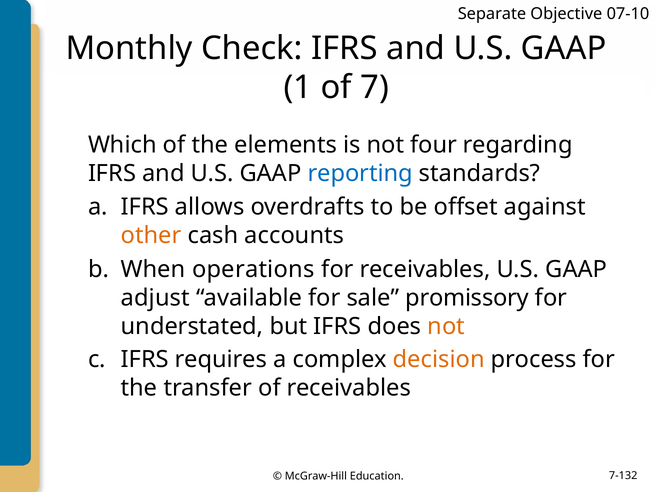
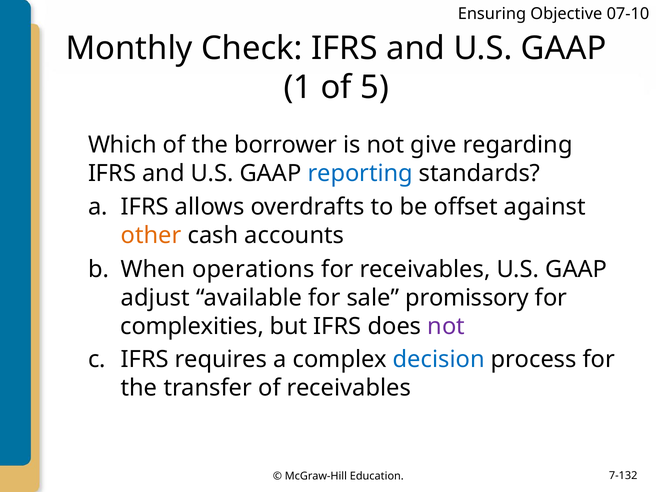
Separate: Separate -> Ensuring
7: 7 -> 5
elements: elements -> borrower
four: four -> give
understated: understated -> complexities
not at (446, 326) colour: orange -> purple
decision colour: orange -> blue
